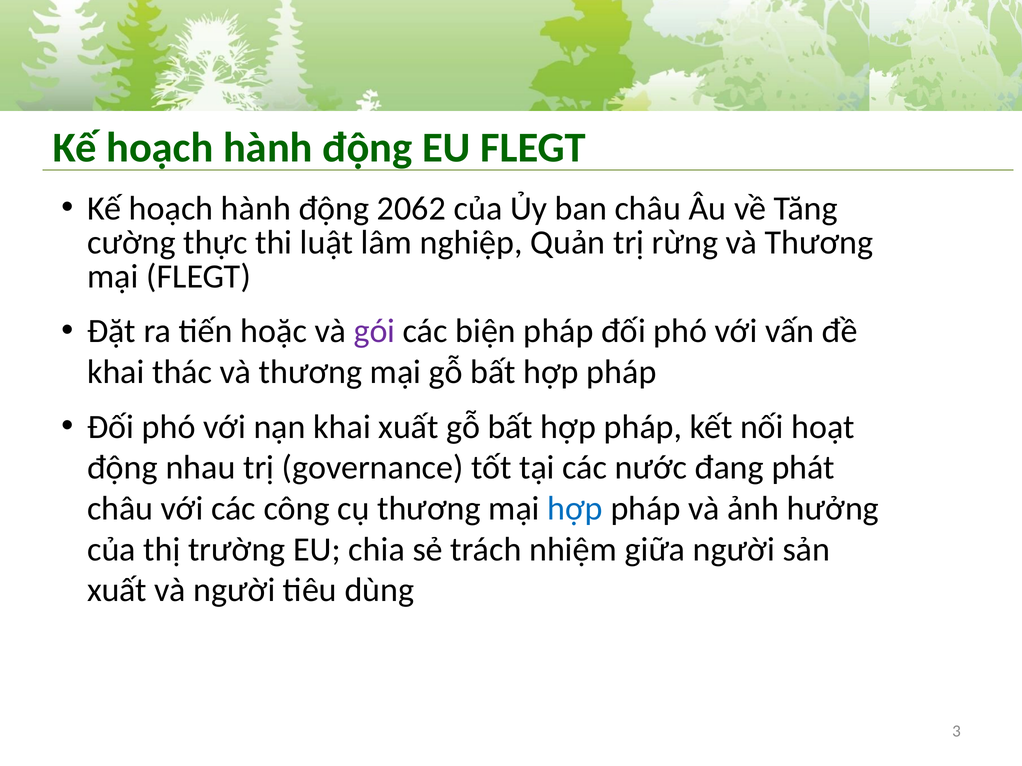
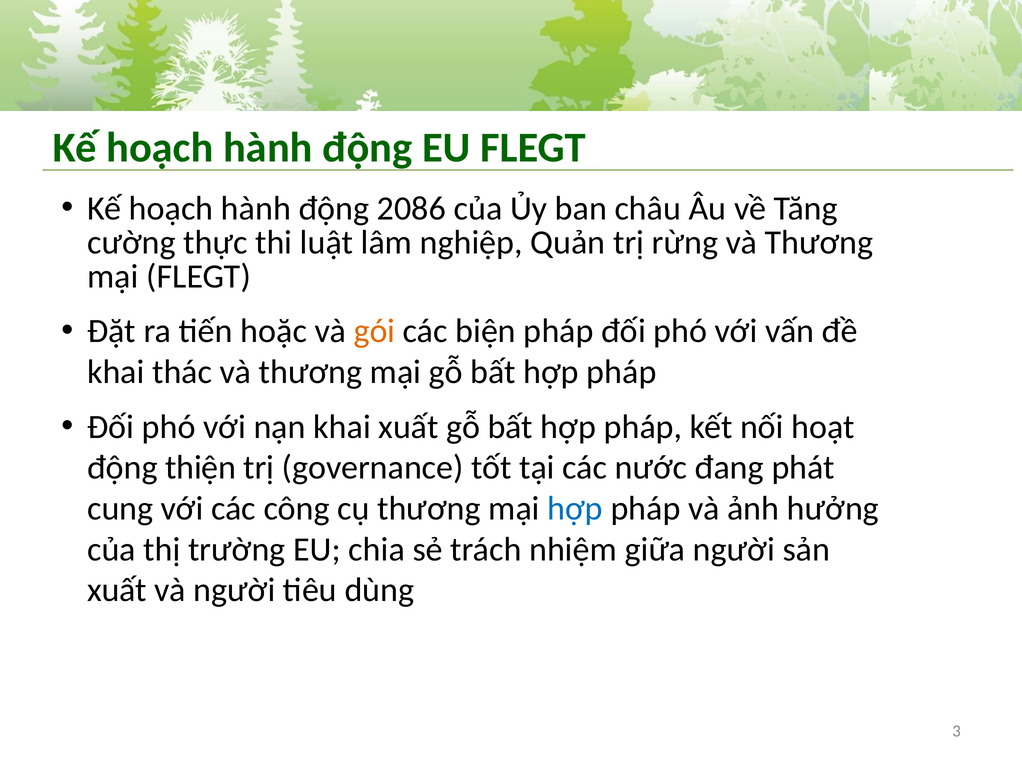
2062: 2062 -> 2086
gói colour: purple -> orange
nhau: nhau -> thiện
châu at (120, 509): châu -> cung
